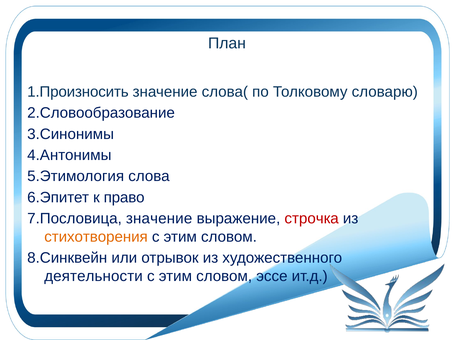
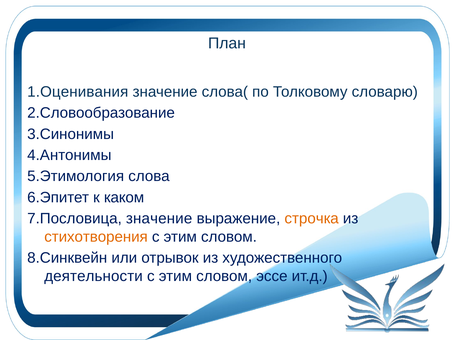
1.Произносить: 1.Произносить -> 1.Оценивания
право: право -> каком
строчка colour: red -> orange
